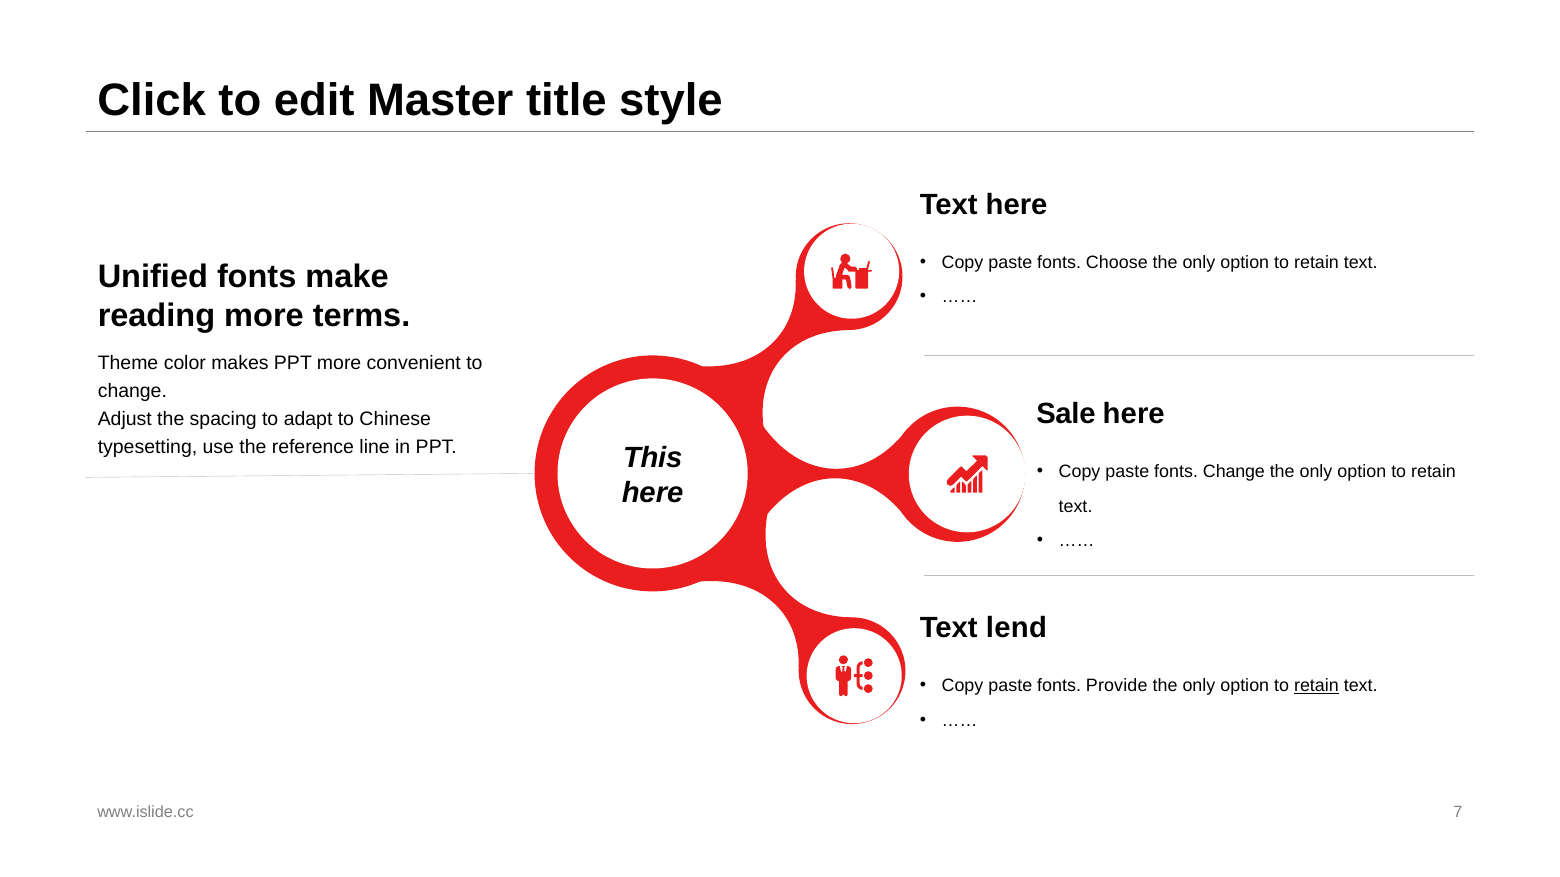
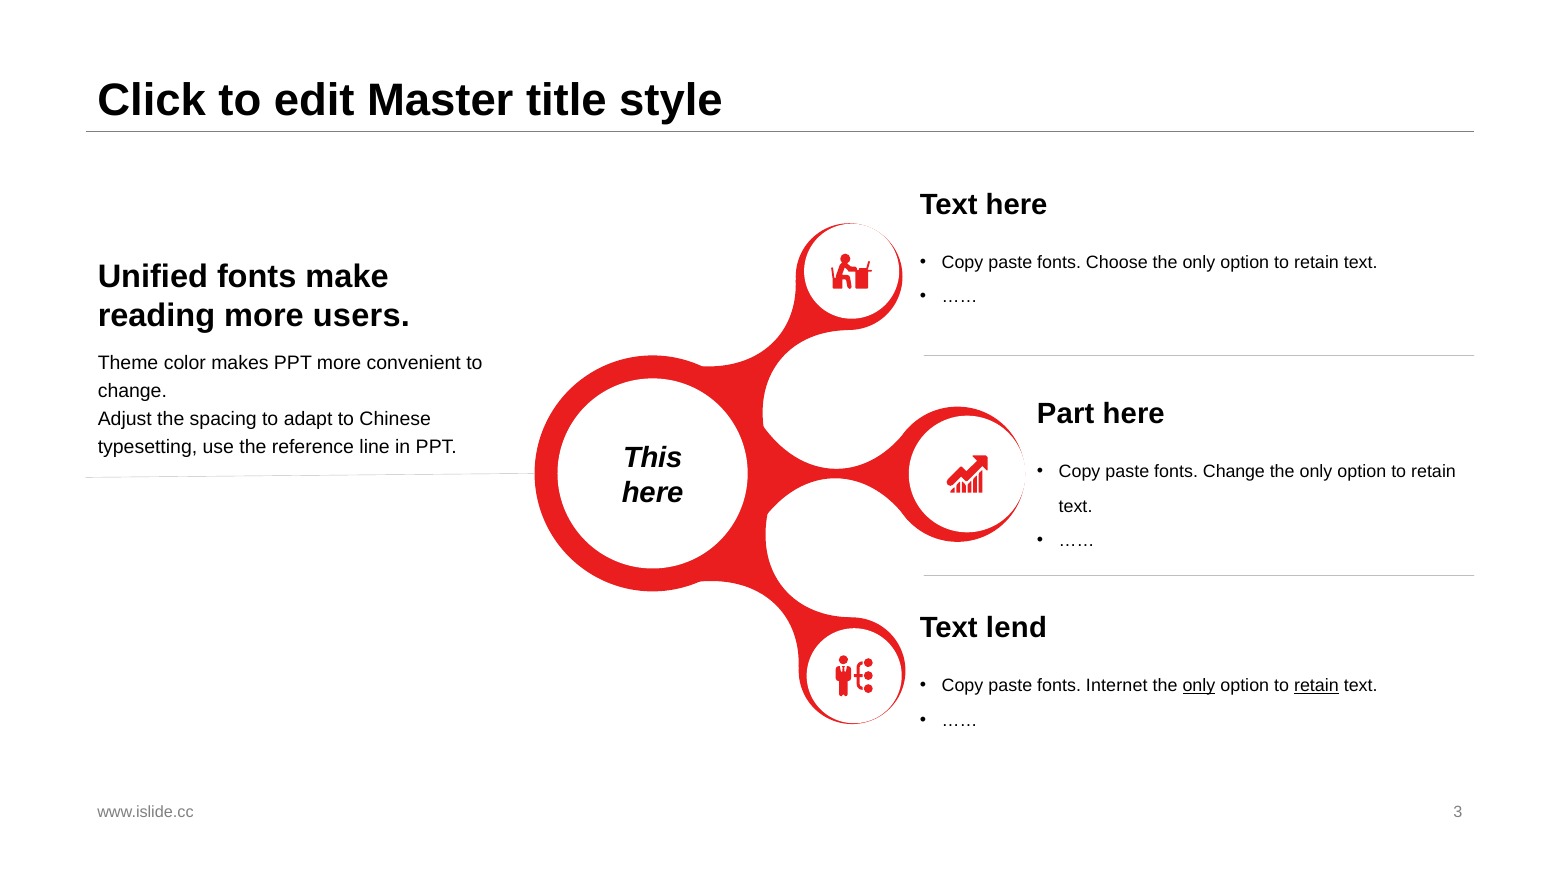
terms: terms -> users
Sale: Sale -> Part
Provide: Provide -> Internet
only at (1199, 686) underline: none -> present
7: 7 -> 3
